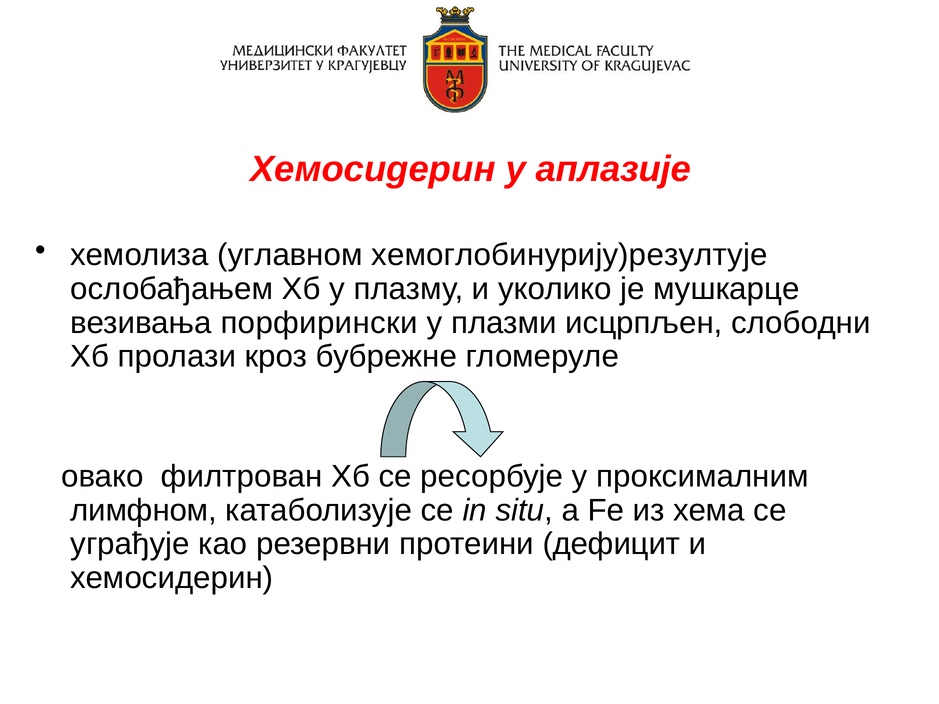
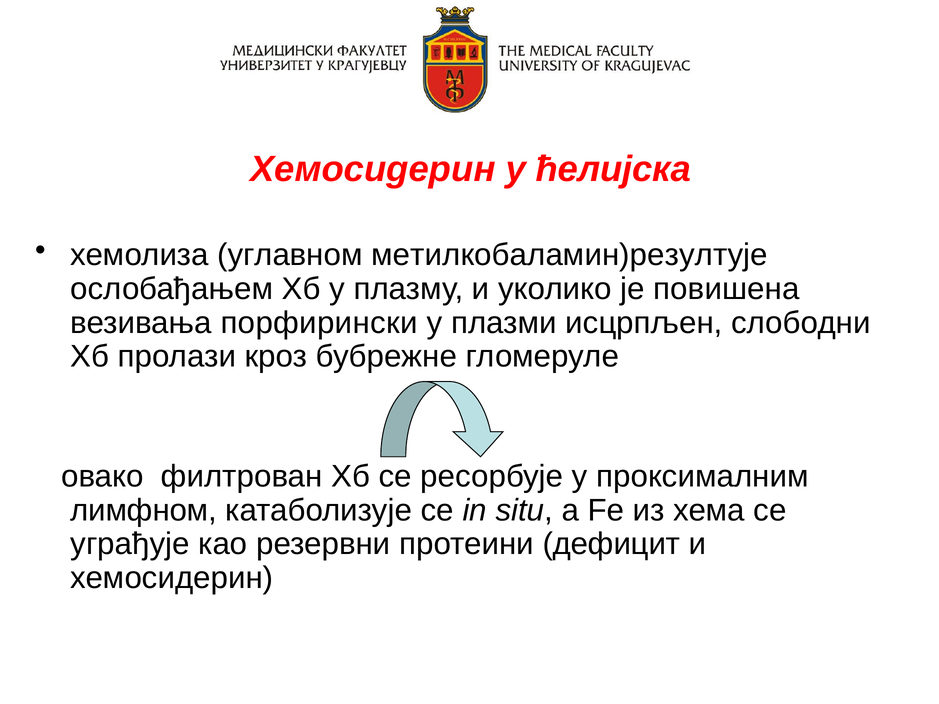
аплазије: аплазије -> ћелијска
хемоглобинурију)резултује: хемоглобинурију)резултује -> метилкобаламин)резултује
мушкарце: мушкарце -> повишена
